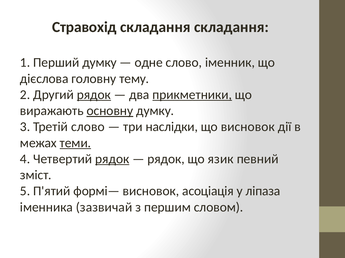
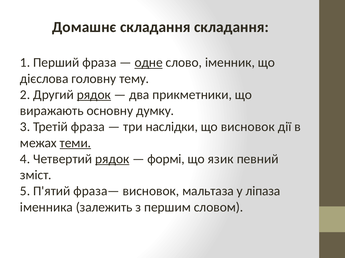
Стравохід: Стравохід -> Домашнє
Перший думку: думку -> фраза
одне underline: none -> present
прикметники underline: present -> none
основну underline: present -> none
Третій слово: слово -> фраза
рядок at (166, 159): рядок -> формі
формі—: формі— -> фраза—
асоціація: асоціація -> мальтаза
зазвичай: зазвичай -> залежить
